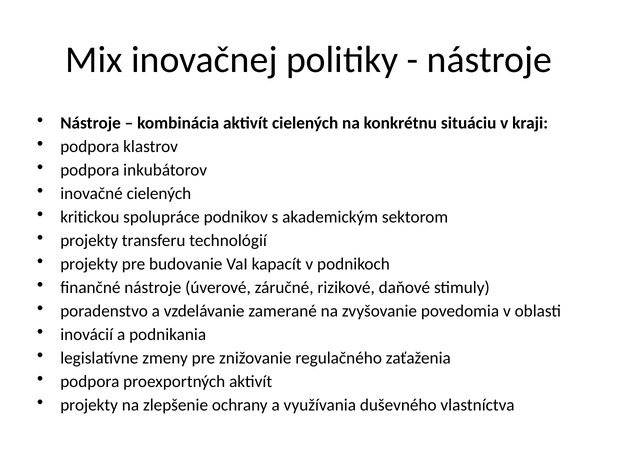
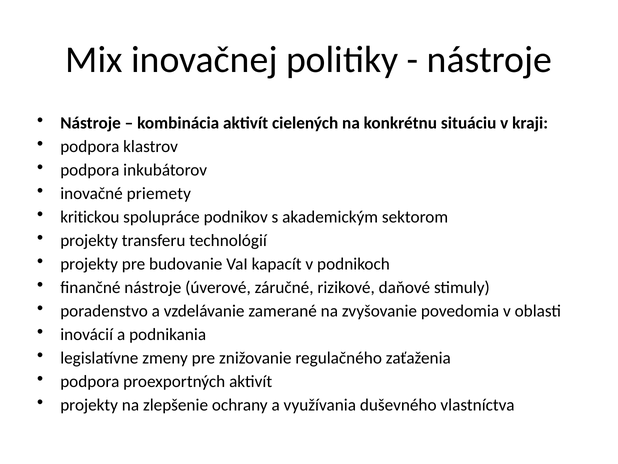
inovačné cielených: cielených -> priemety
